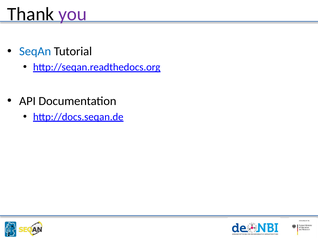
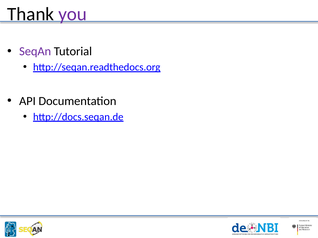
SeqAn colour: blue -> purple
